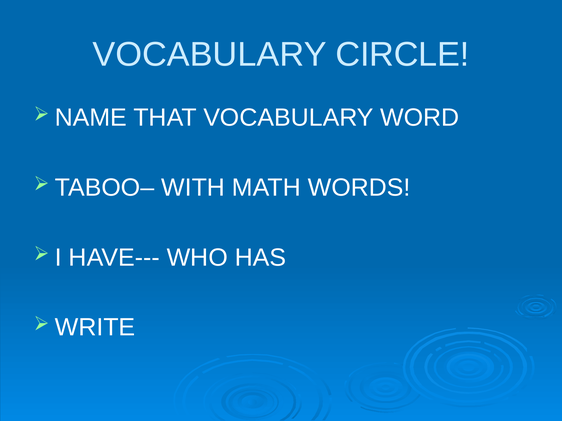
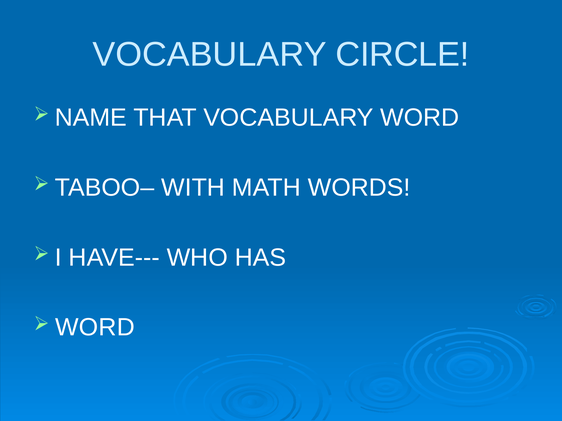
WRITE at (95, 328): WRITE -> WORD
